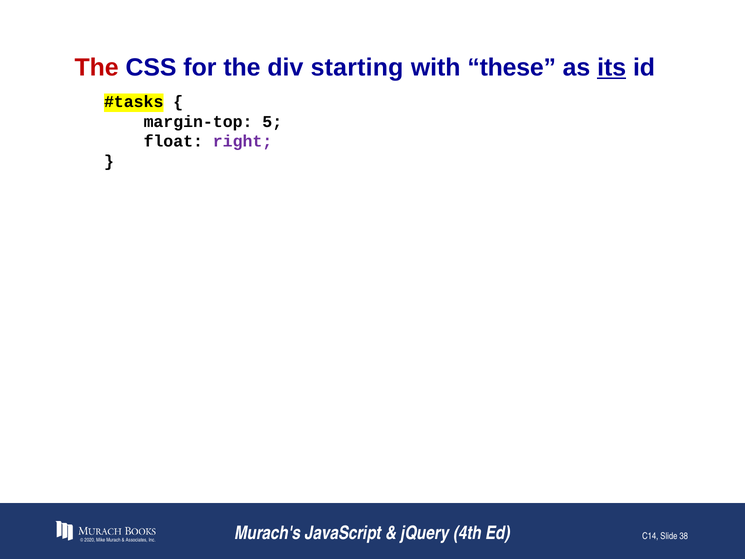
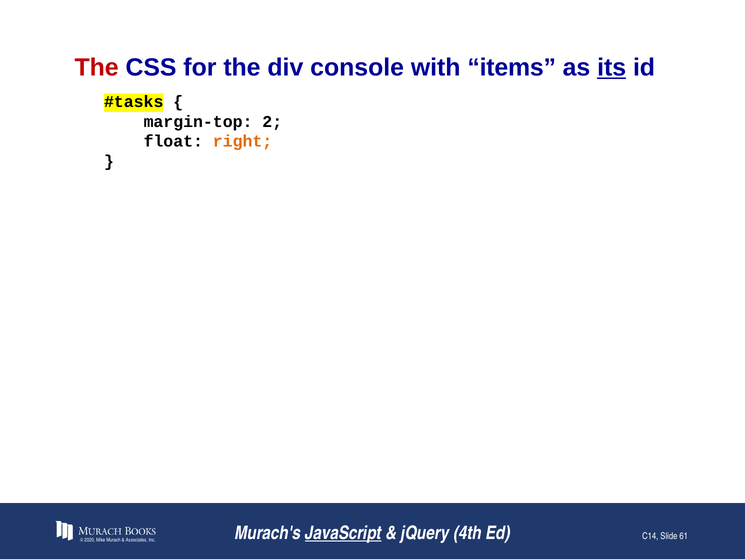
starting: starting -> console
these: these -> items
5: 5 -> 2
right colour: purple -> orange
JavaScript underline: none -> present
38: 38 -> 61
